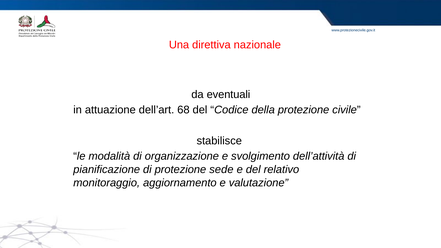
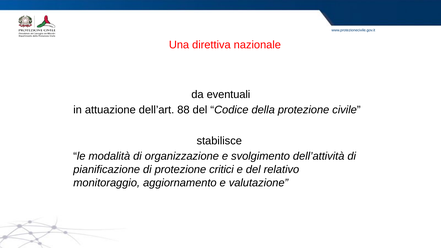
68: 68 -> 88
sede: sede -> critici
